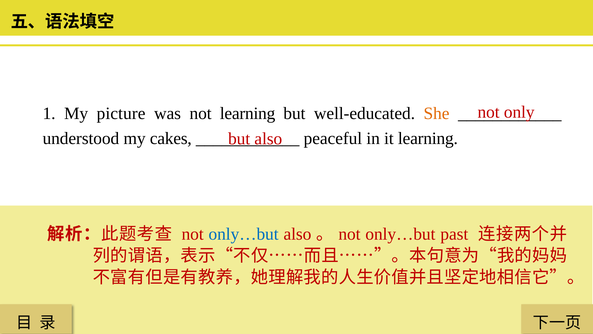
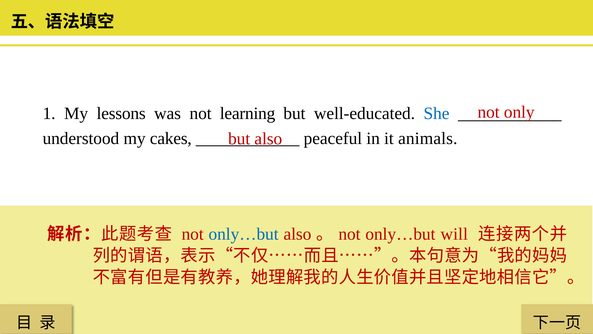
picture: picture -> lessons
She colour: orange -> blue
it learning: learning -> animals
past: past -> will
